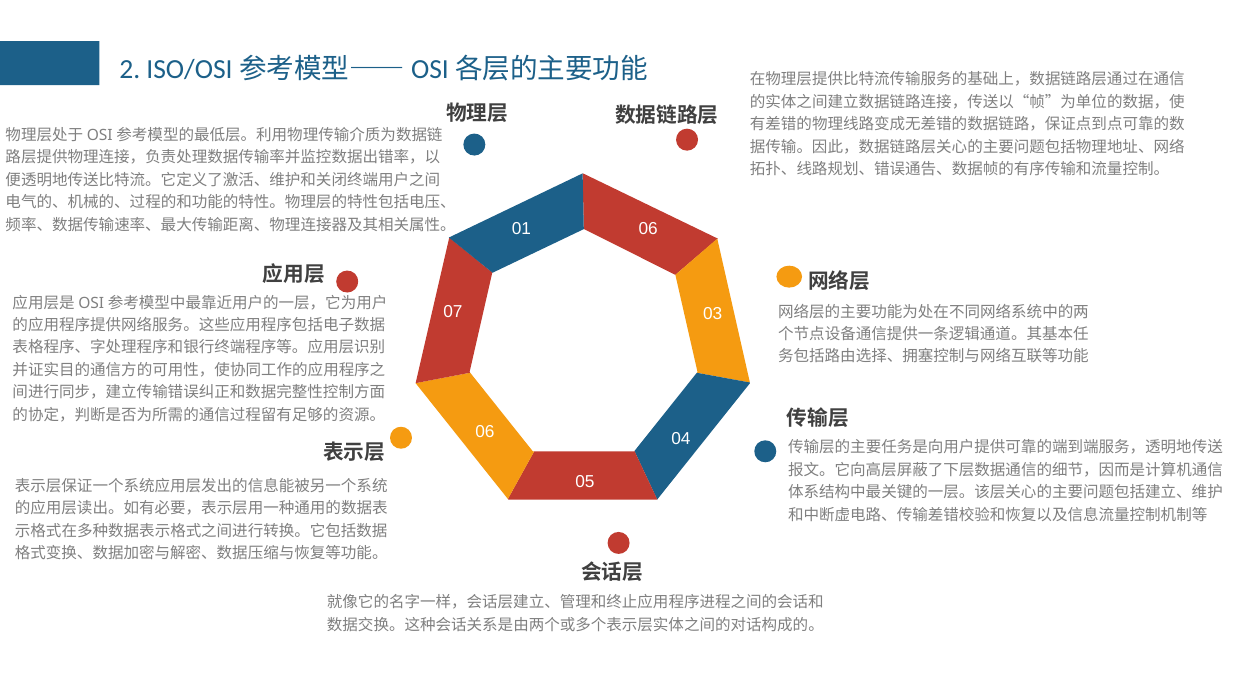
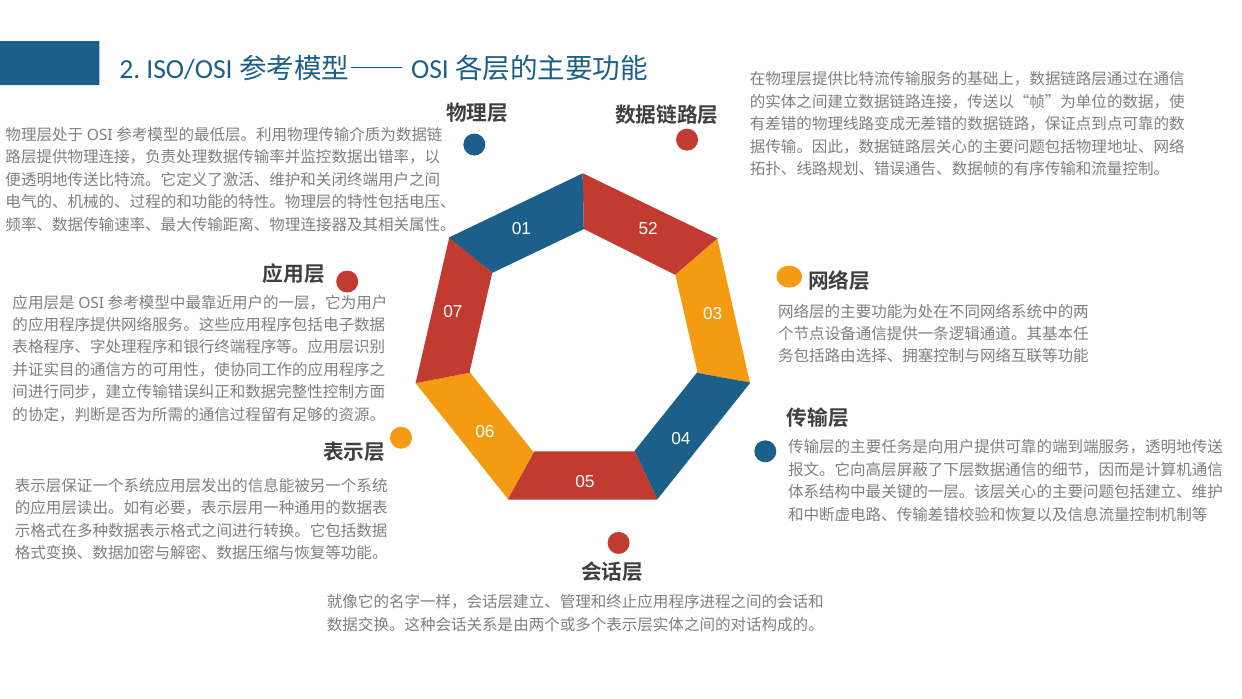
01 06: 06 -> 52
